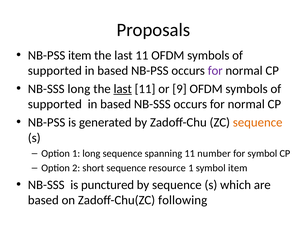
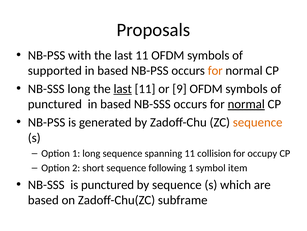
NB-PSS item: item -> with
for at (215, 70) colour: purple -> orange
supported at (55, 104): supported -> punctured
normal at (246, 104) underline: none -> present
number: number -> collision
for symbol: symbol -> occupy
resource: resource -> following
following: following -> subframe
